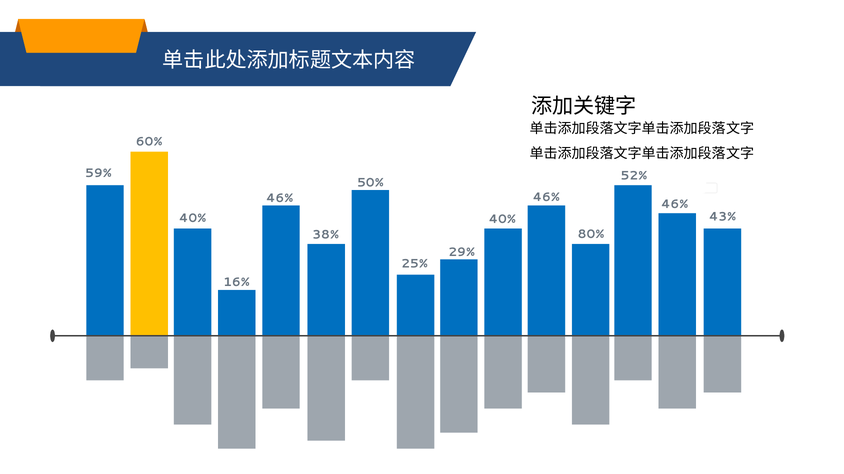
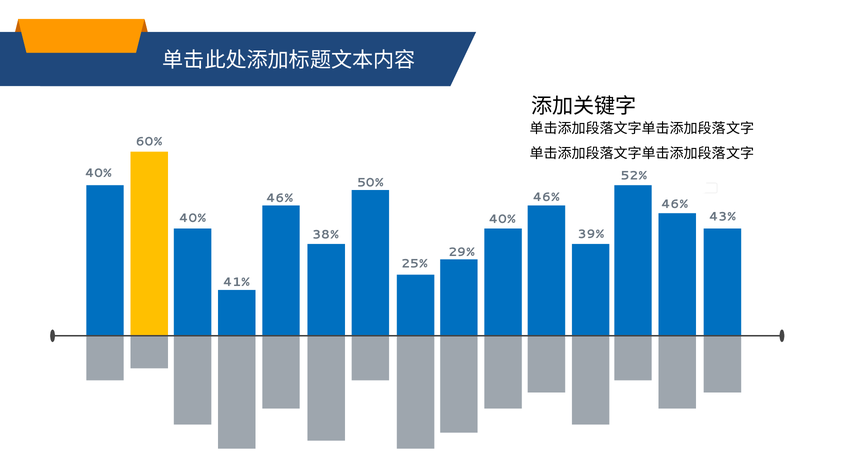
59% at (98, 173): 59% -> 40%
80%: 80% -> 39%
16%: 16% -> 41%
